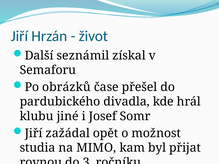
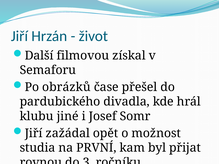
seznámil: seznámil -> filmovou
MIMO: MIMO -> PRVNÍ
